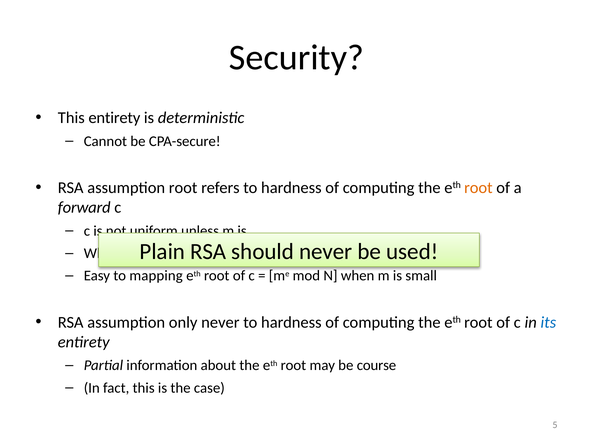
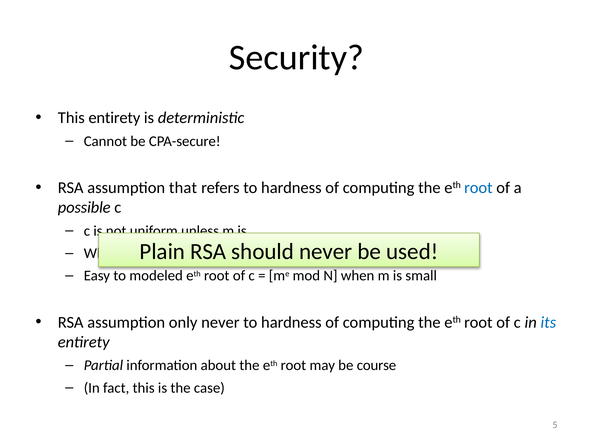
assumption root: root -> that
root at (478, 188) colour: orange -> blue
forward: forward -> possible
mapping: mapping -> modeled
